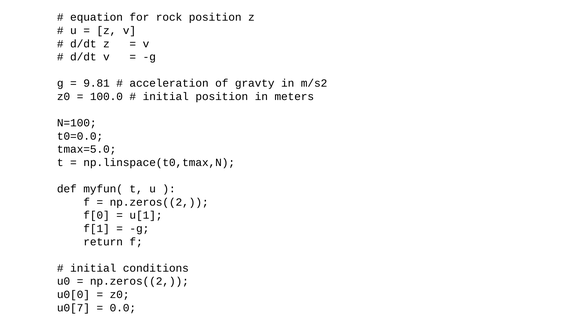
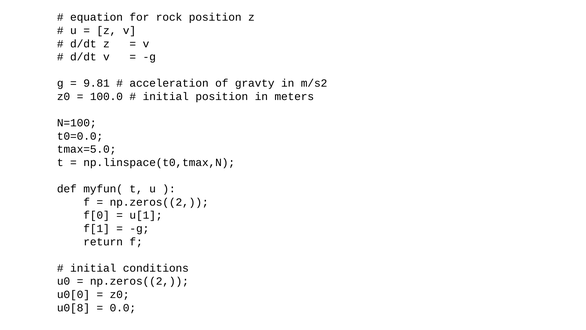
u0[7: u0[7 -> u0[8
